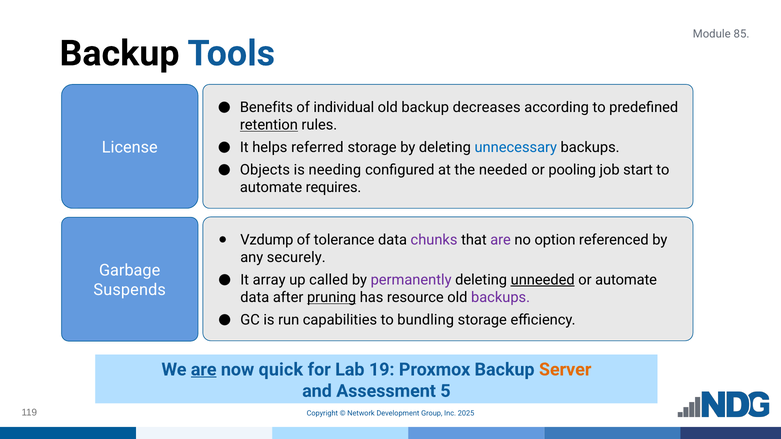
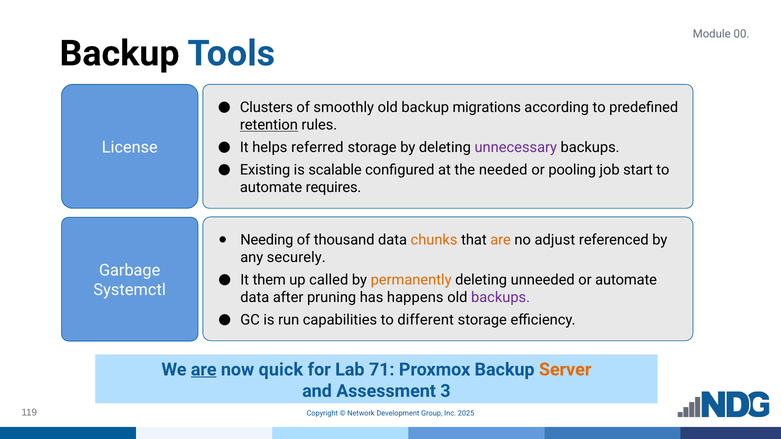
85: 85 -> 00
Benefits: Benefits -> Clusters
individual: individual -> smoothly
decreases: decreases -> migrations
unnecessary colour: blue -> purple
Objects: Objects -> Existing
needing: needing -> scalable
Vzdump: Vzdump -> Needing
tolerance: tolerance -> thousand
chunks colour: purple -> orange
are at (501, 240) colour: purple -> orange
option: option -> adjust
array: array -> them
permanently colour: purple -> orange
unneeded underline: present -> none
Suspends: Suspends -> Systemctl
pruning underline: present -> none
resource: resource -> happens
bundling: bundling -> different
19: 19 -> 71
5: 5 -> 3
